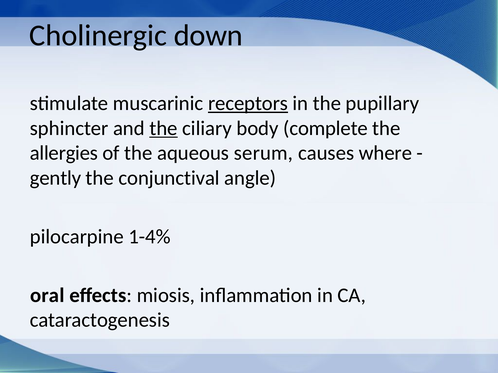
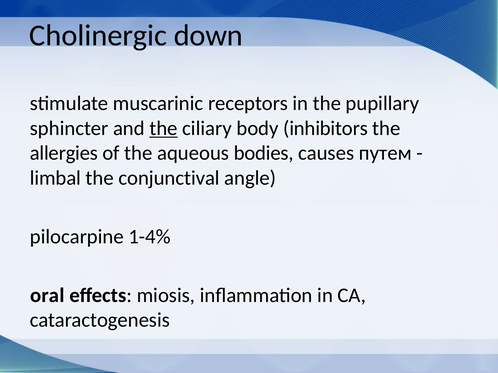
receptors underline: present -> none
complete: complete -> inhibitors
serum: serum -> bodies
where: where -> путем
gently: gently -> limbal
